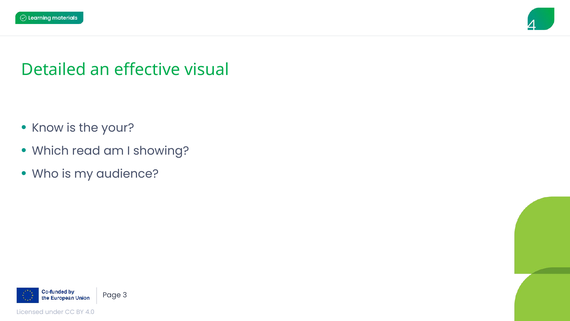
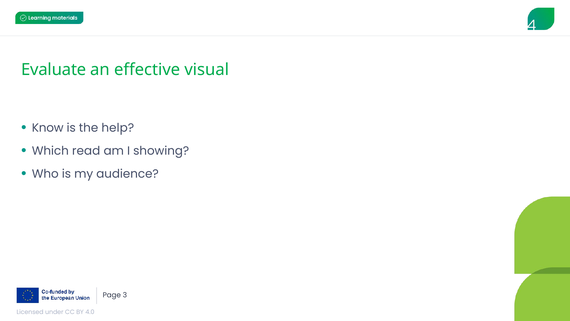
Detailed: Detailed -> Evaluate
your: your -> help
